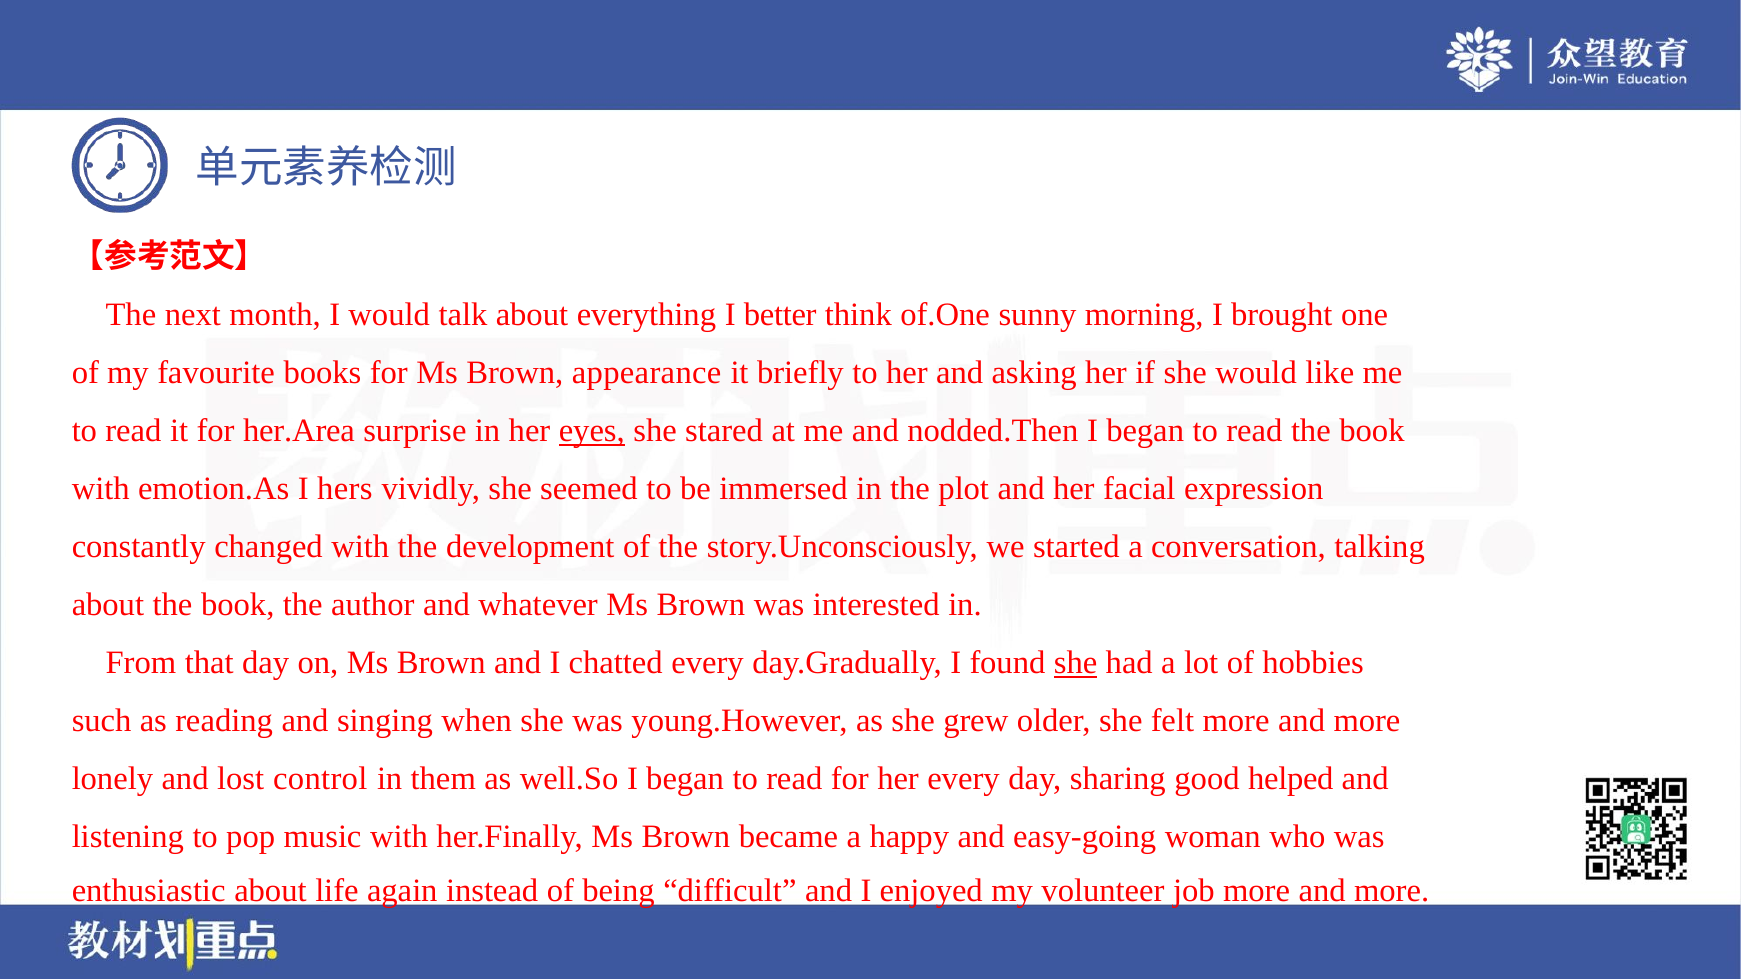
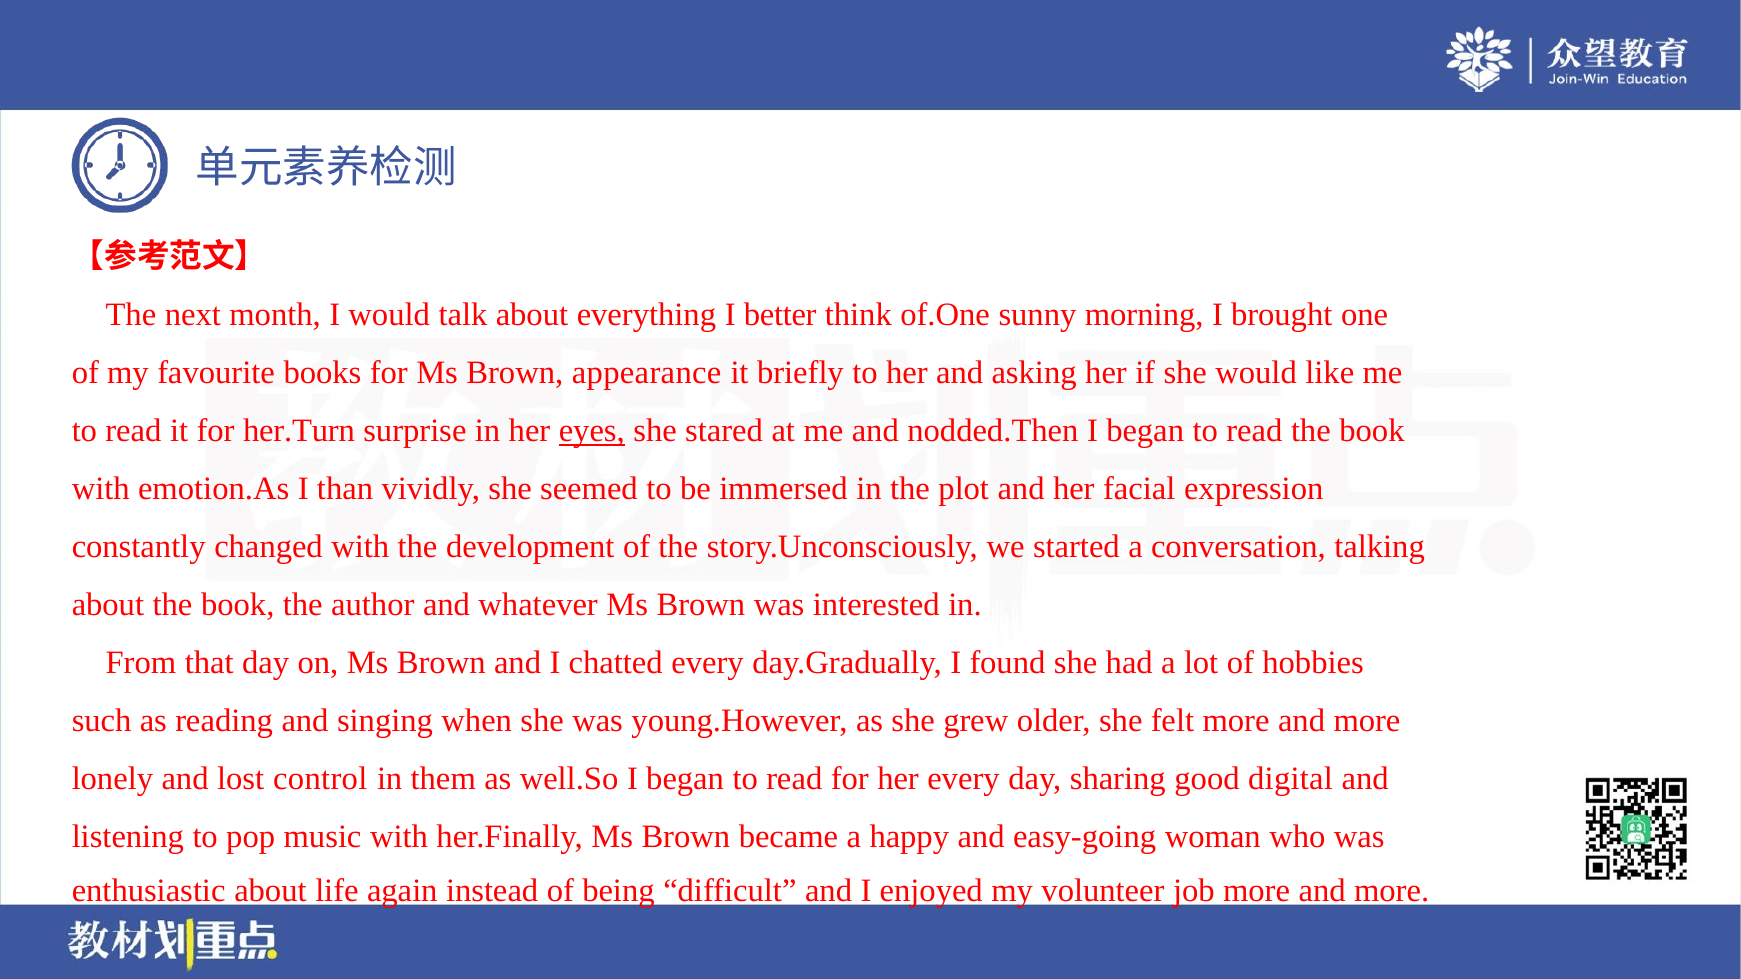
her.Area: her.Area -> her.Turn
hers: hers -> than
she at (1076, 663) underline: present -> none
helped: helped -> digital
